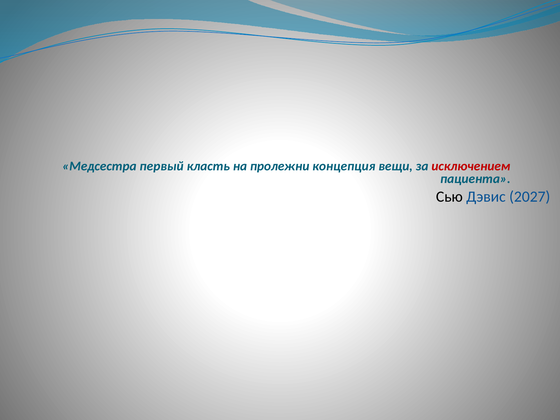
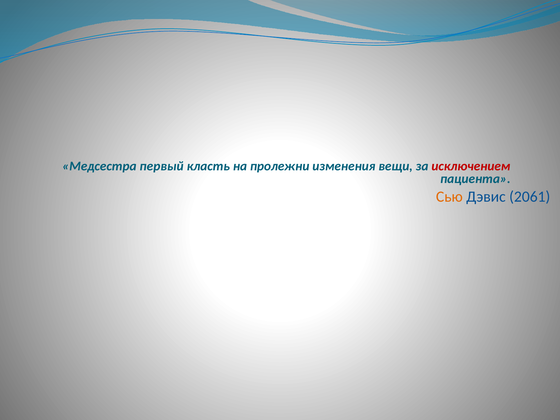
концепция: концепция -> изменения
Сью colour: black -> orange
2027: 2027 -> 2061
